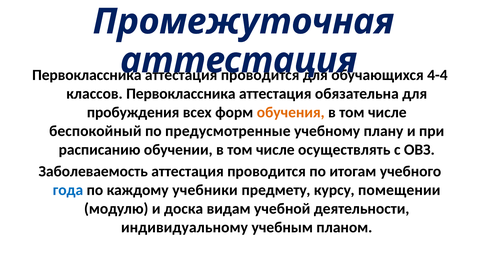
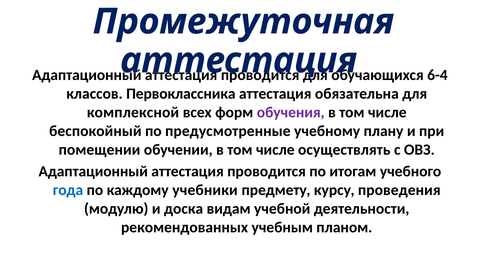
Первоклассника at (87, 75): Первоклассника -> Адаптационный
4-4: 4-4 -> 6-4
пробуждения: пробуждения -> комплексной
обучения colour: orange -> purple
расписанию: расписанию -> помещении
Заболеваемость at (93, 171): Заболеваемость -> Адаптационный
помещении: помещении -> проведения
индивидуальному: индивидуальному -> рекомендованных
